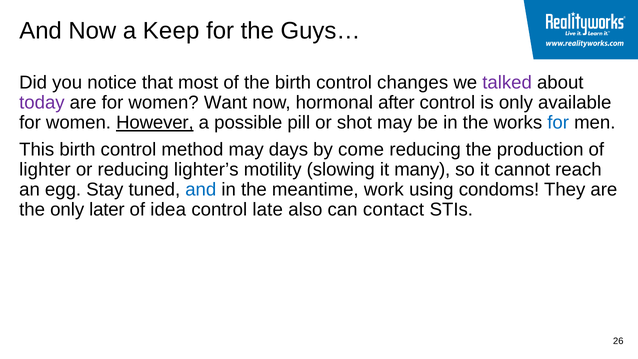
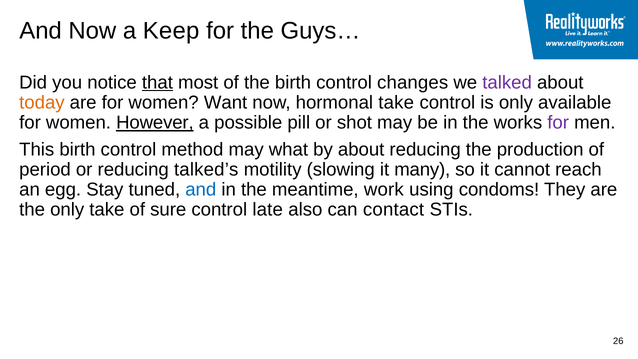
that underline: none -> present
today colour: purple -> orange
hormonal after: after -> take
for at (558, 123) colour: blue -> purple
days: days -> what
by come: come -> about
lighter: lighter -> period
lighter’s: lighter’s -> talked’s
only later: later -> take
idea: idea -> sure
